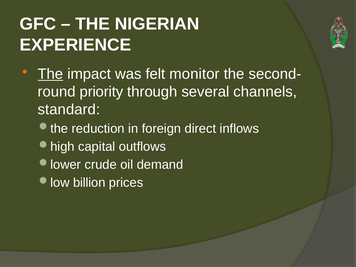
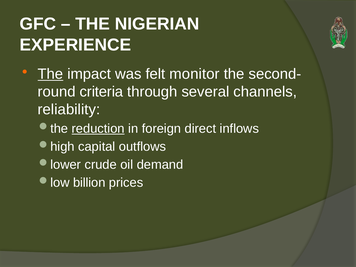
priority: priority -> criteria
standard: standard -> reliability
reduction underline: none -> present
